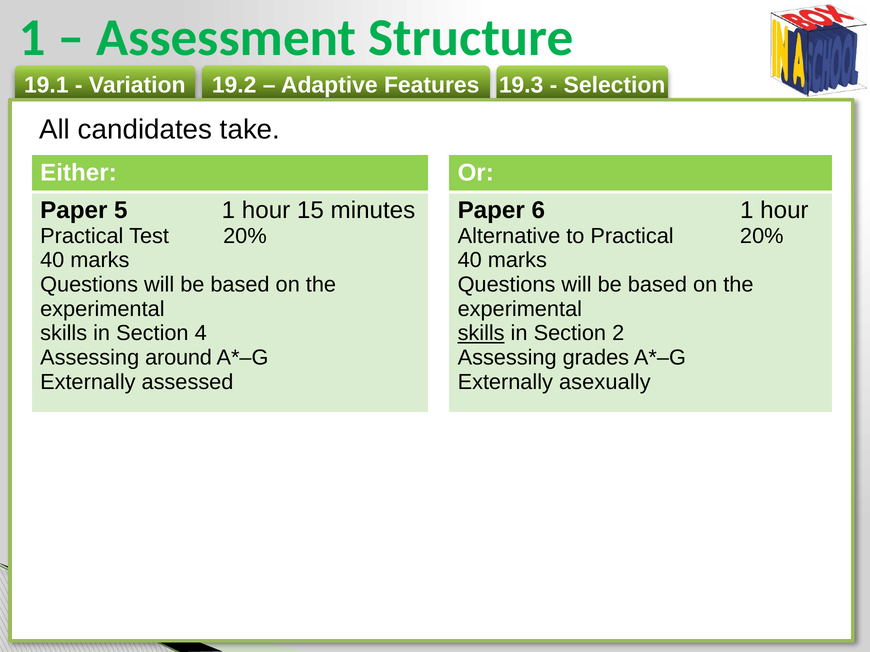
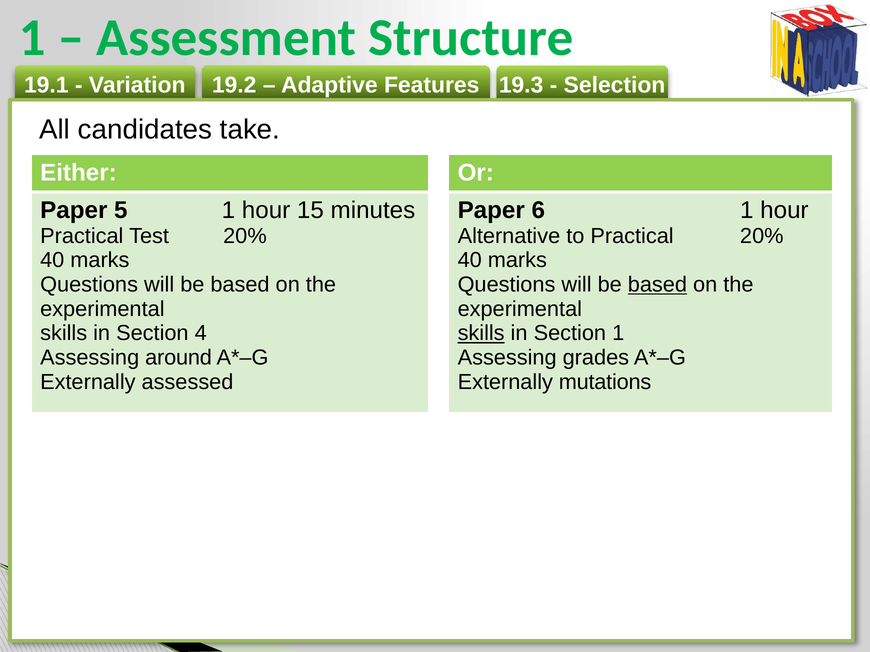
based at (657, 285) underline: none -> present
Section 2: 2 -> 1
asexually: asexually -> mutations
